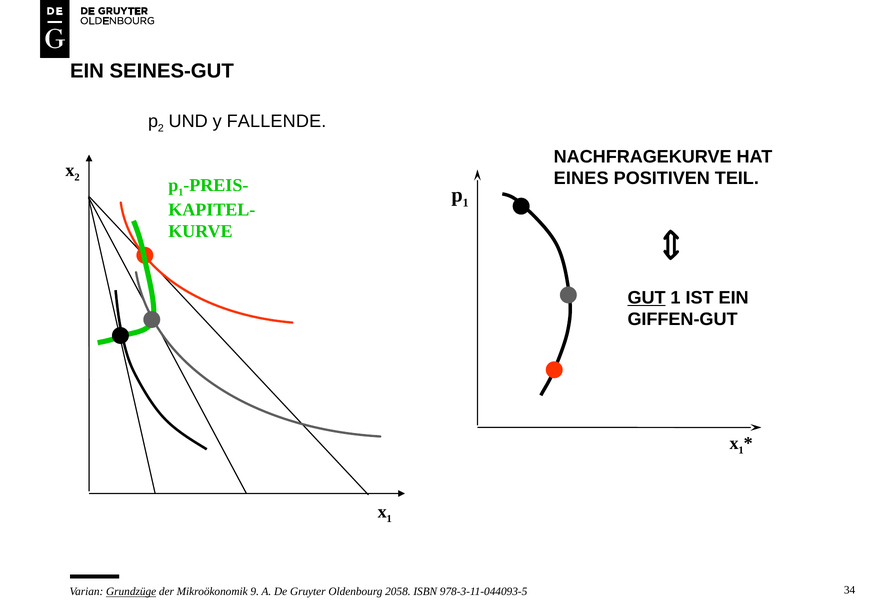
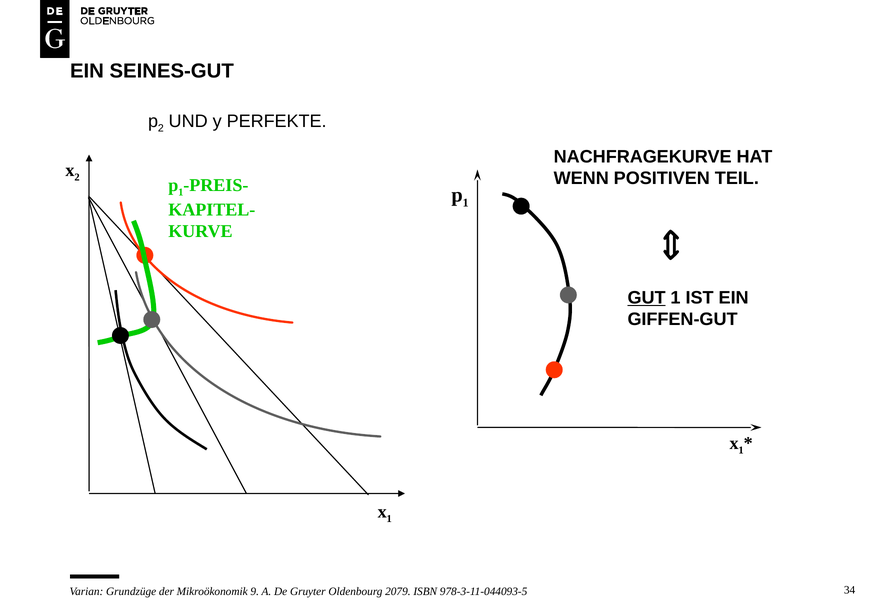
FALLENDE: FALLENDE -> PERFEKTE
EINES: EINES -> WENN
Grundzüge underline: present -> none
2058: 2058 -> 2079
